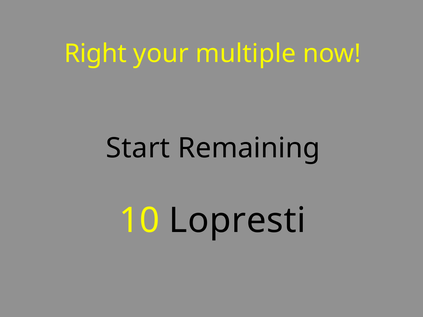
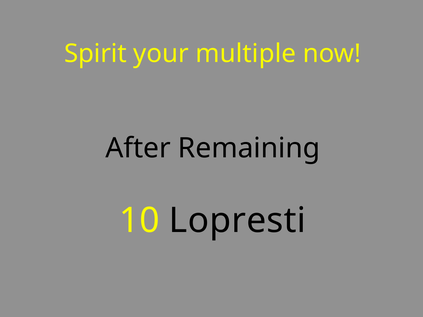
Right: Right -> Spirit
Start: Start -> After
